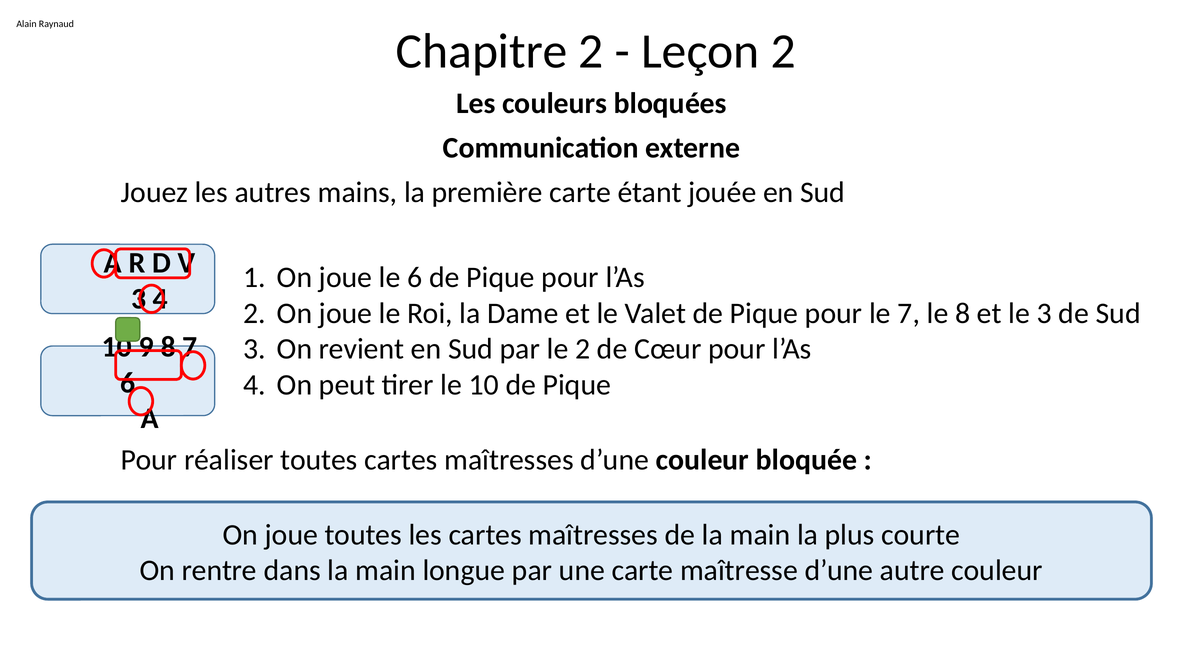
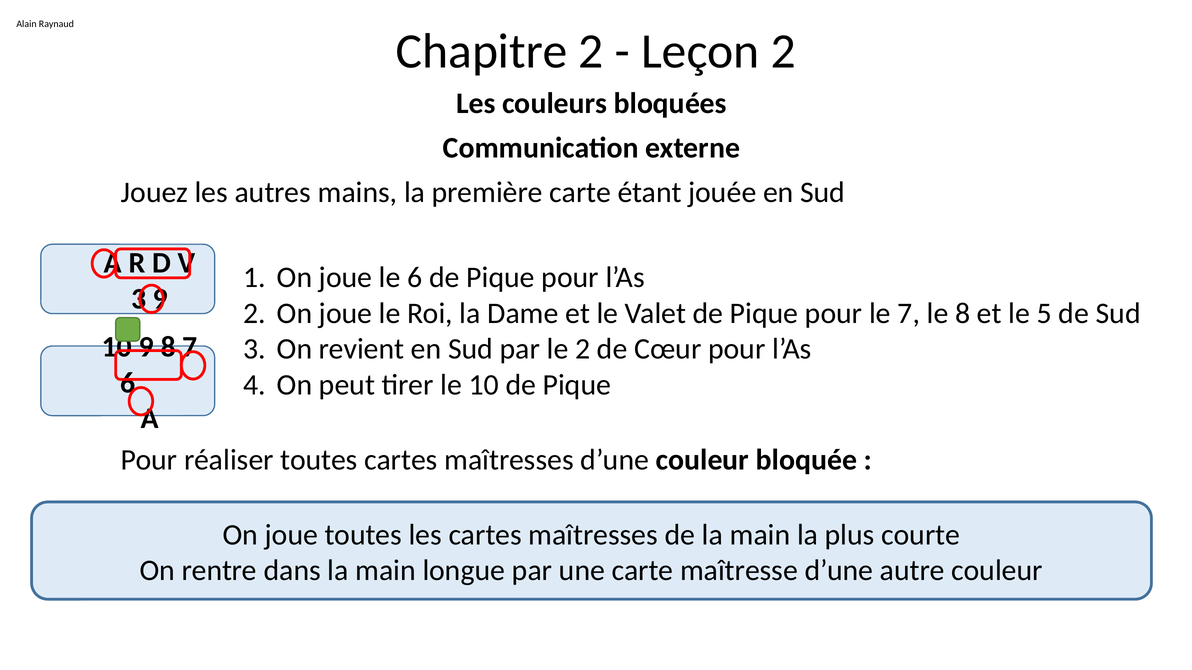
4 at (161, 299): 4 -> 9
le 3: 3 -> 5
